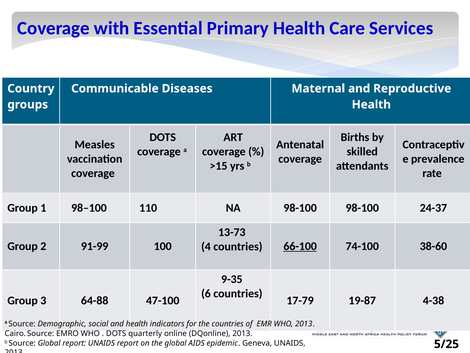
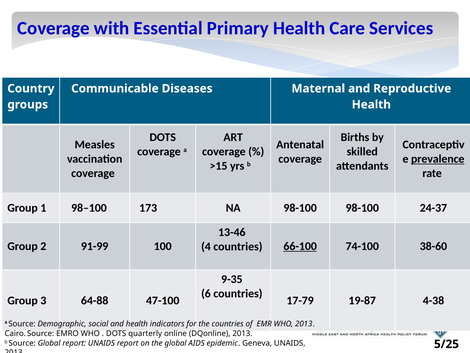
prevalence underline: none -> present
110: 110 -> 173
13-73: 13-73 -> 13-46
